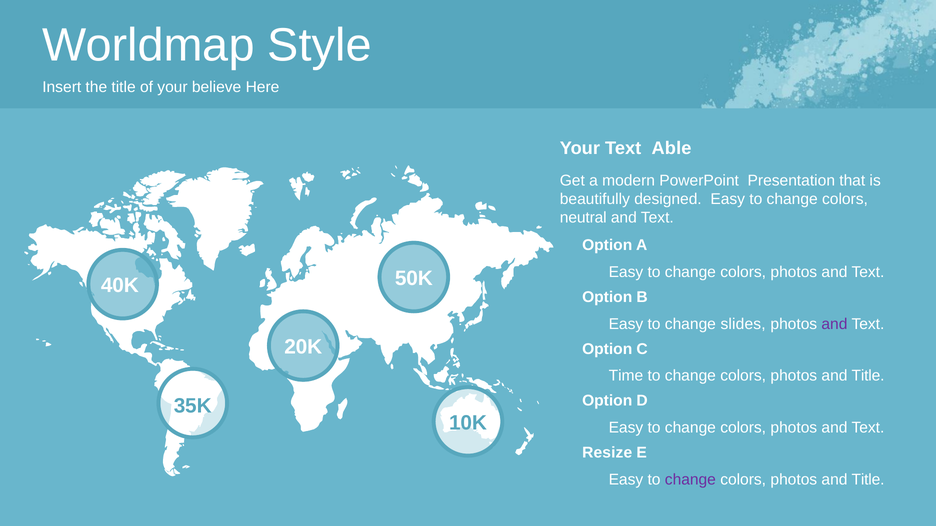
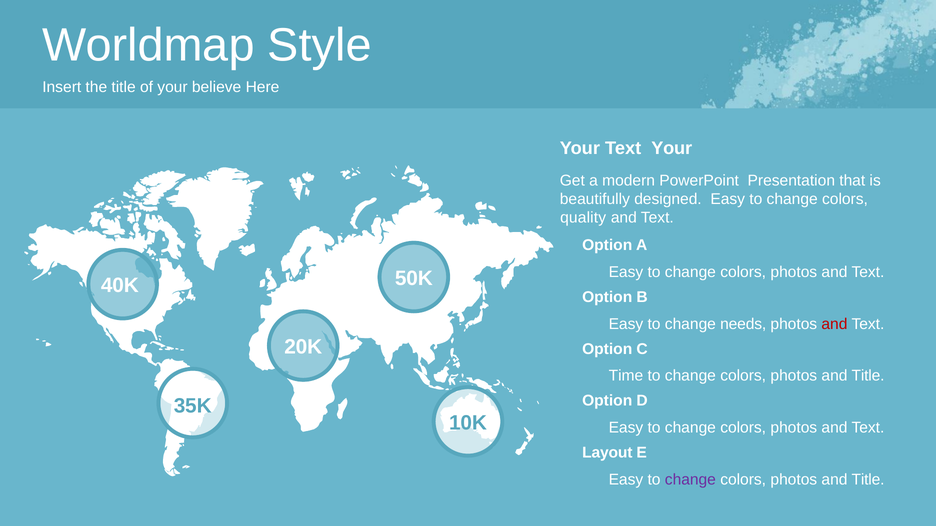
Your Text Able: Able -> Your
neutral: neutral -> quality
slides: slides -> needs
and at (834, 324) colour: purple -> red
Resize: Resize -> Layout
